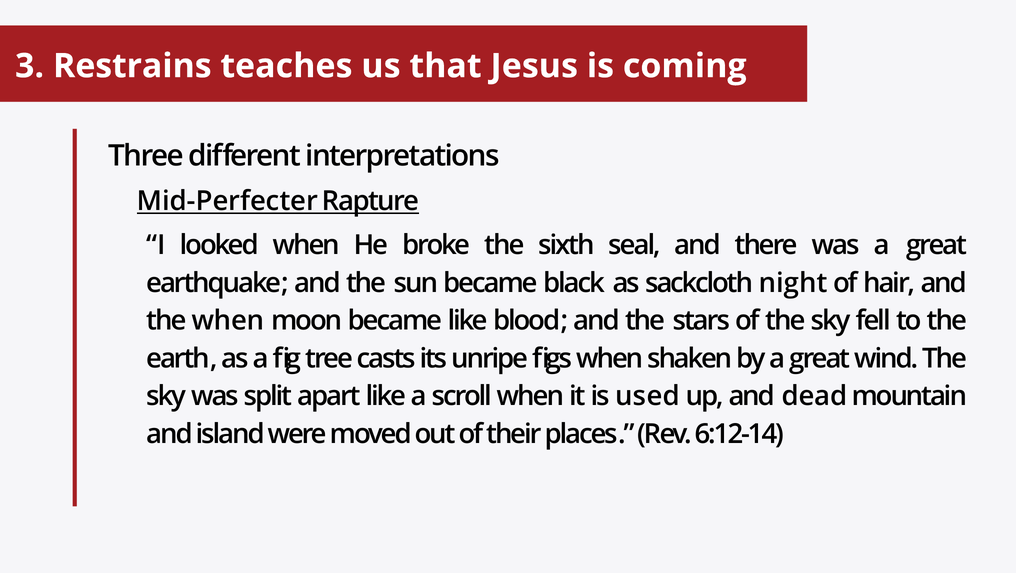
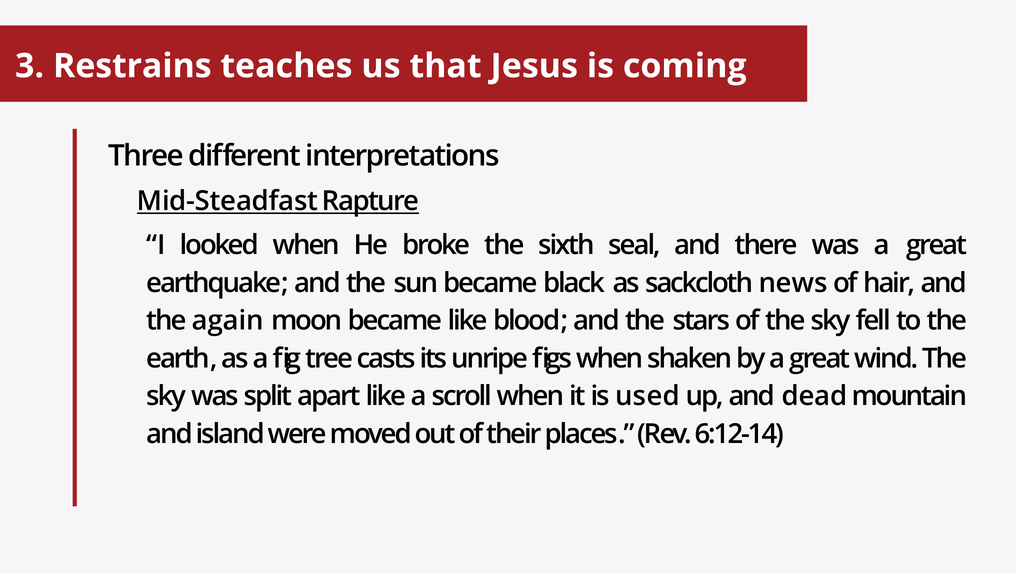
Mid-Perfecter: Mid-Perfecter -> Mid-Steadfast
night: night -> news
the when: when -> again
